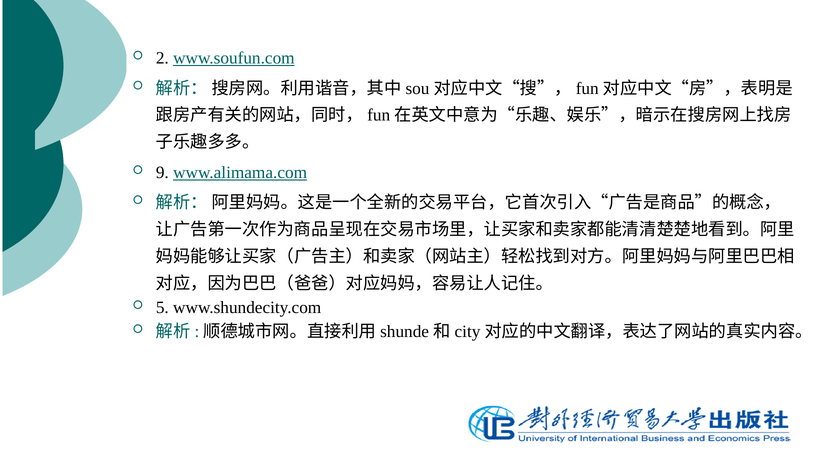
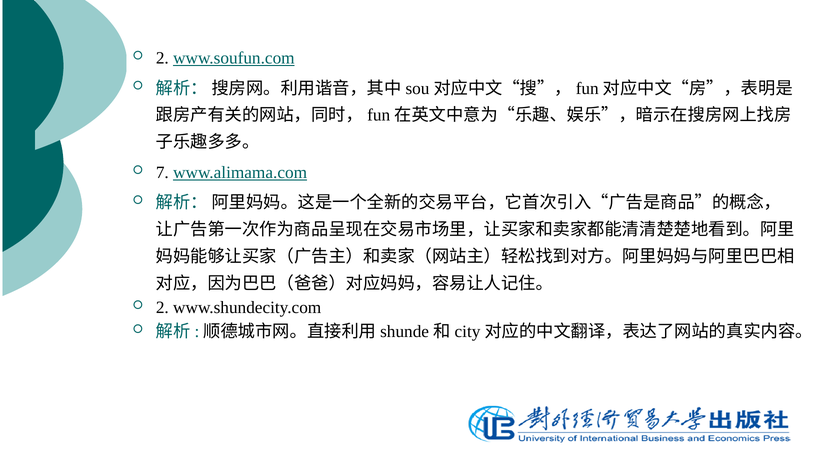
9: 9 -> 7
5 at (162, 308): 5 -> 2
